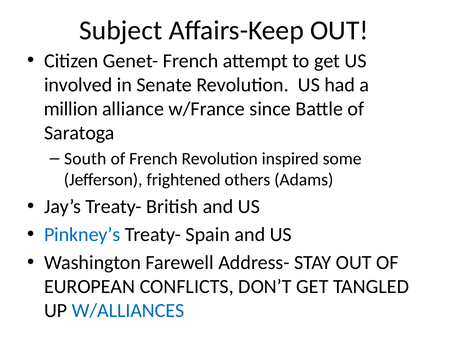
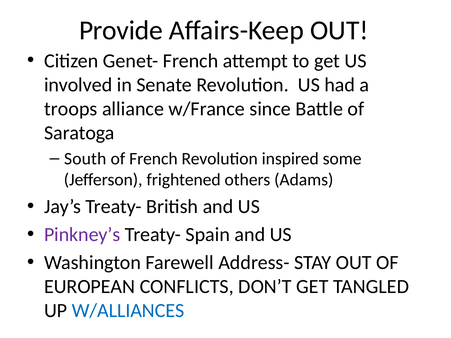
Subject: Subject -> Provide
million: million -> troops
Pinkney’s colour: blue -> purple
